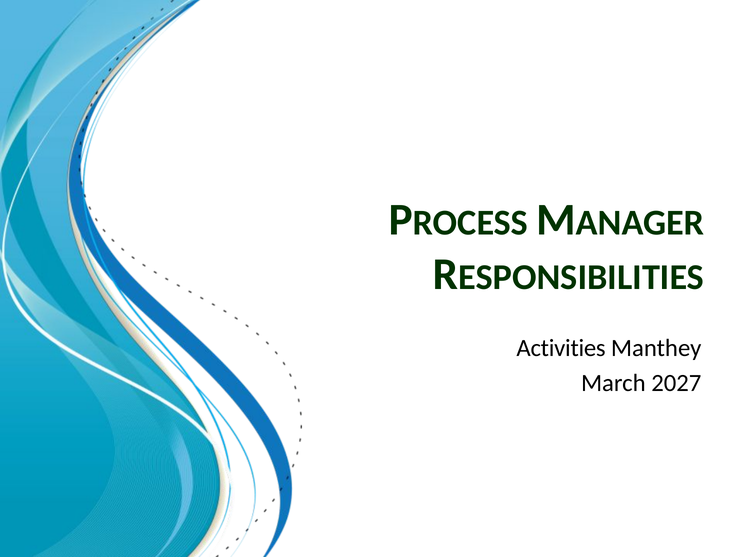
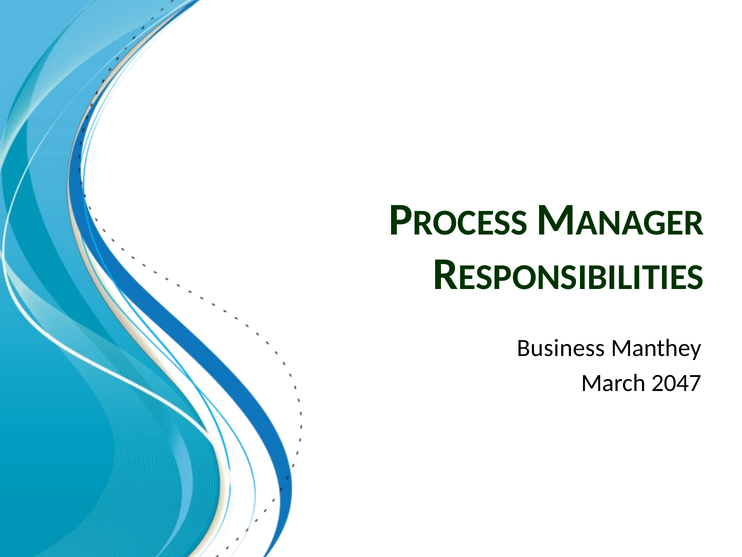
Activities: Activities -> Business
2027: 2027 -> 2047
